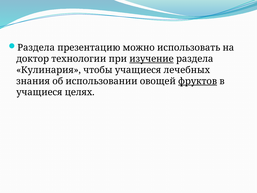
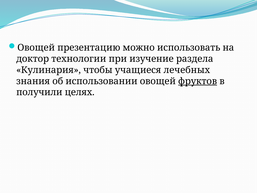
Раздела at (36, 48): Раздела -> Овощей
изучение underline: present -> none
учащиеся at (39, 92): учащиеся -> получили
